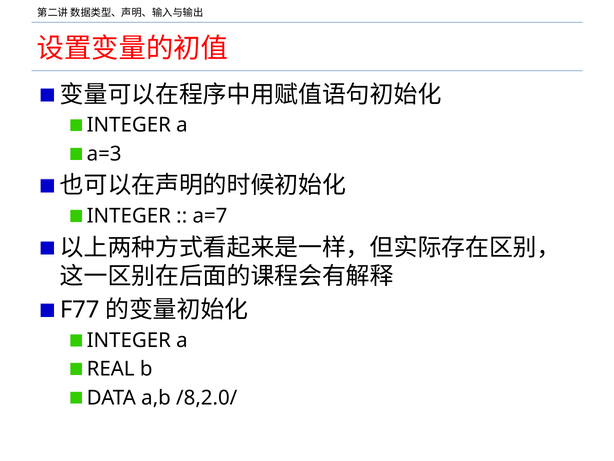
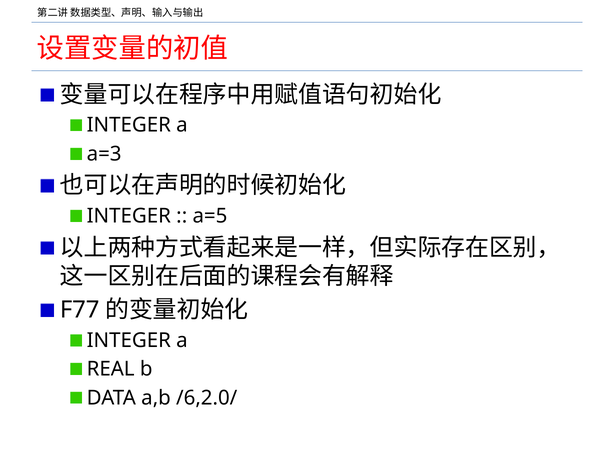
a=7: a=7 -> a=5
/8,2.0/: /8,2.0/ -> /6,2.0/
